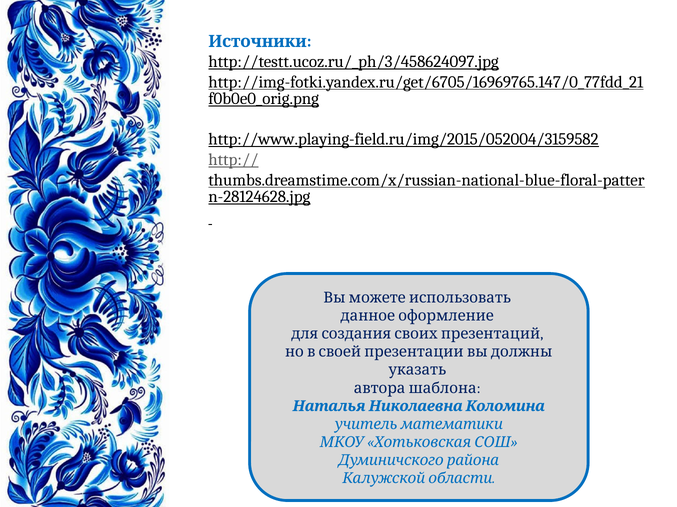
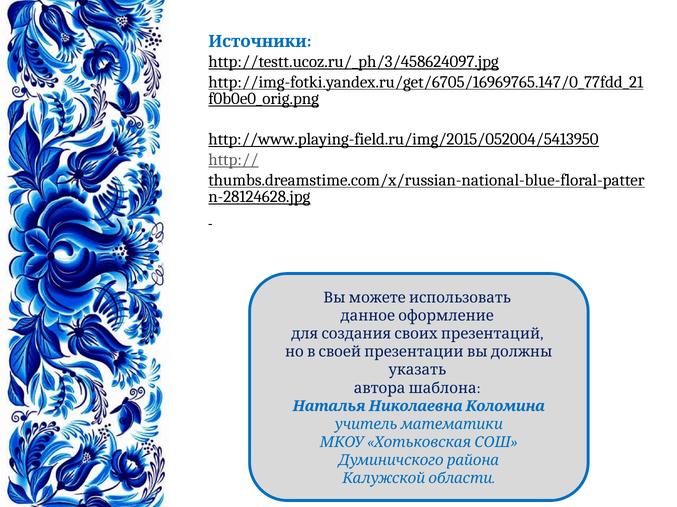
http://www.playing-field.ru/img/2015/052004/3159582: http://www.playing-field.ru/img/2015/052004/3159582 -> http://www.playing-field.ru/img/2015/052004/5413950
